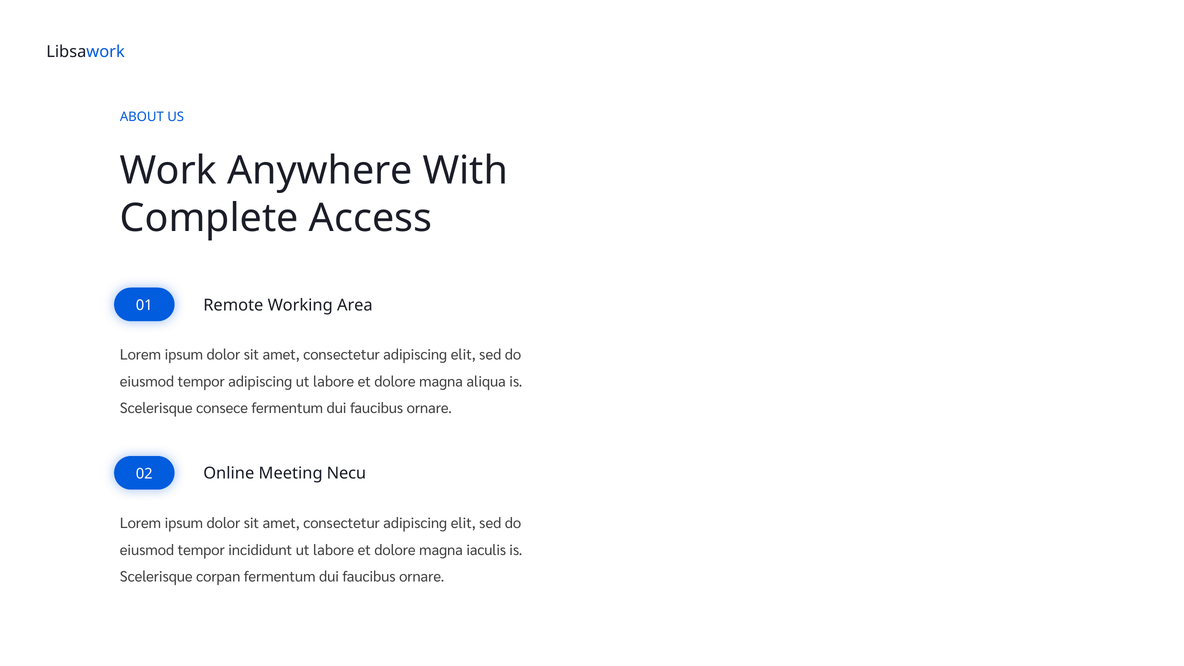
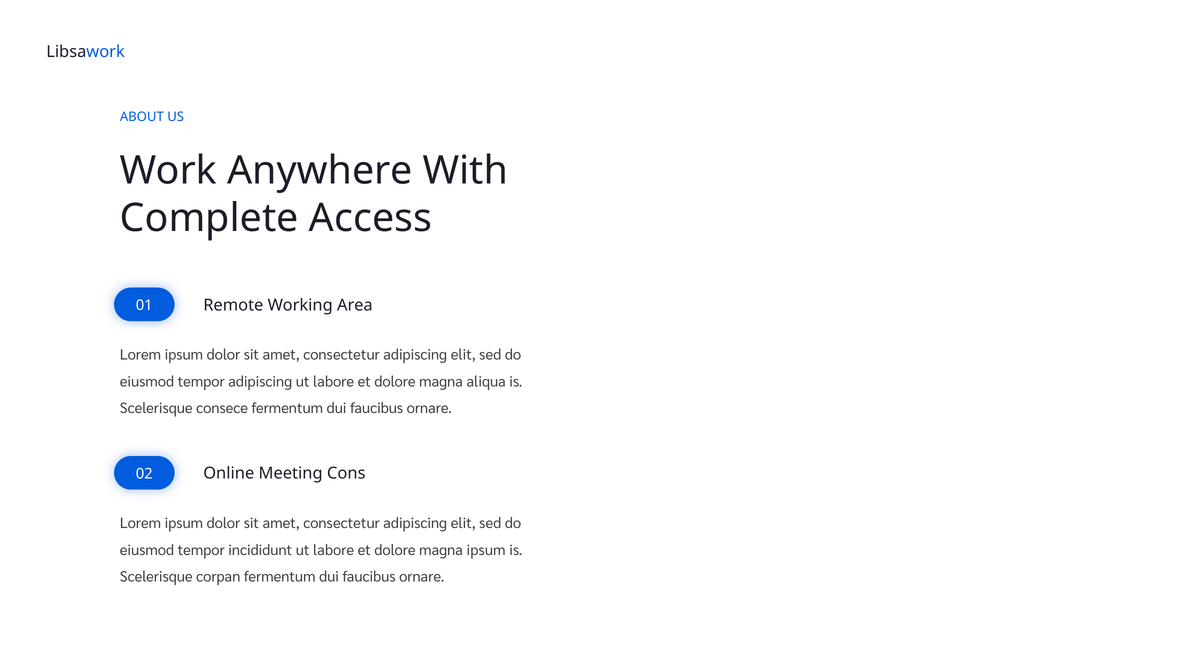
Necu: Necu -> Cons
magna iaculis: iaculis -> ipsum
